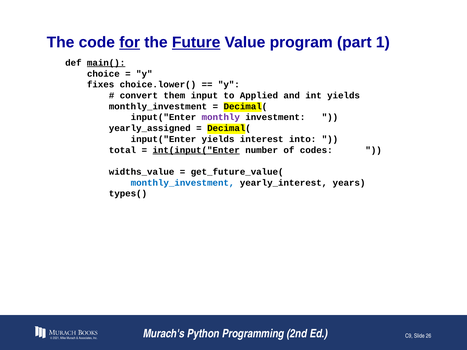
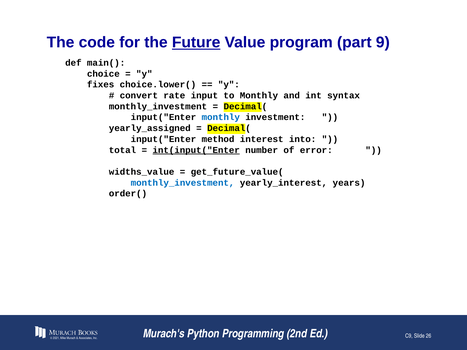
for underline: present -> none
1: 1 -> 9
main( underline: present -> none
them: them -> rate
to Applied: Applied -> Monthly
int yields: yields -> syntax
monthly at (221, 117) colour: purple -> blue
input("Enter yields: yields -> method
codes: codes -> error
types(: types( -> order(
